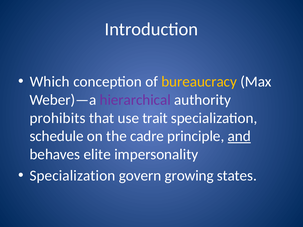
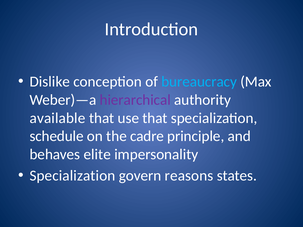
Which: Which -> Dislike
bureaucracy colour: yellow -> light blue
prohibits: prohibits -> available
use trait: trait -> that
and underline: present -> none
growing: growing -> reasons
